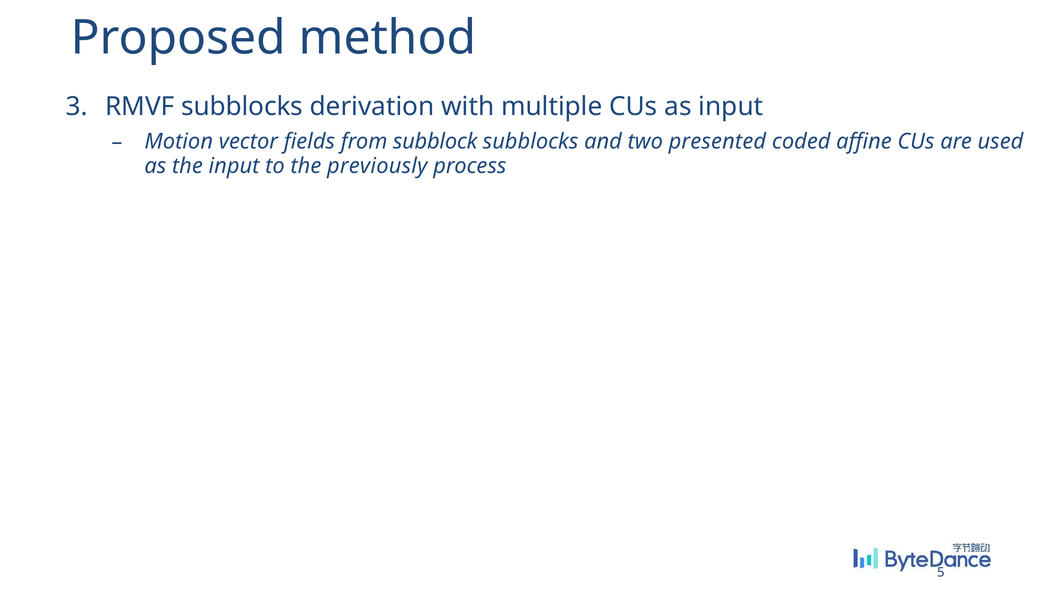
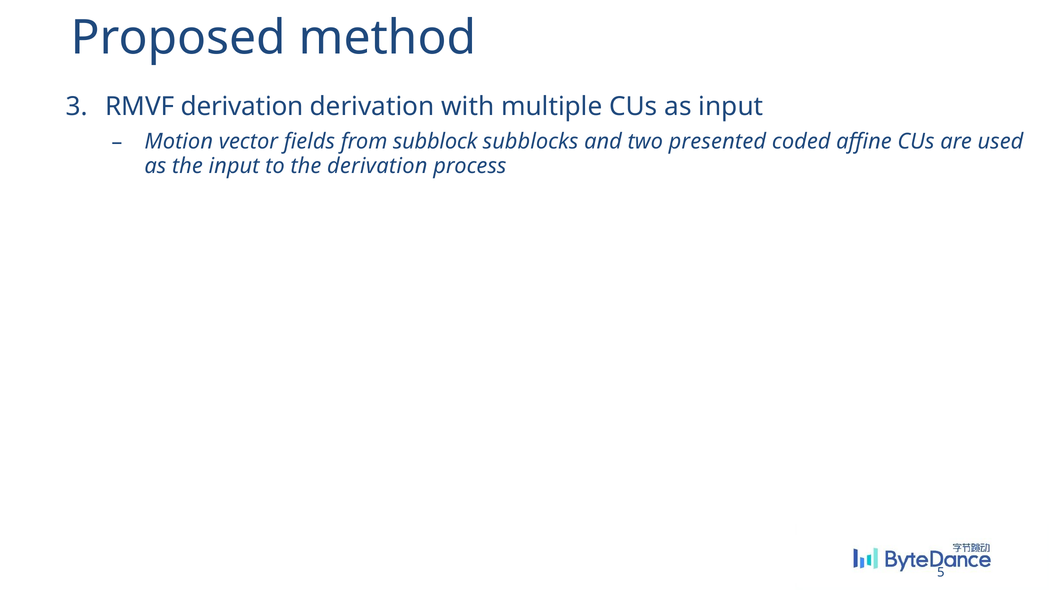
RMVF subblocks: subblocks -> derivation
the previously: previously -> derivation
